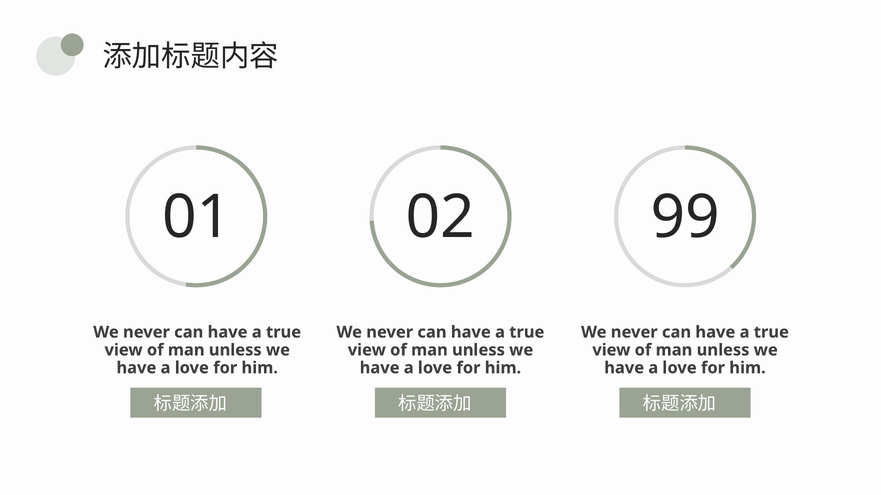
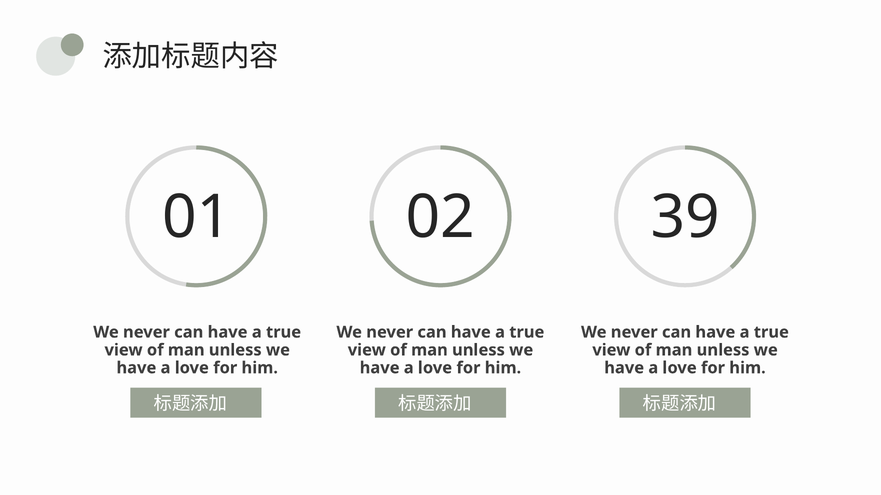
99: 99 -> 39
